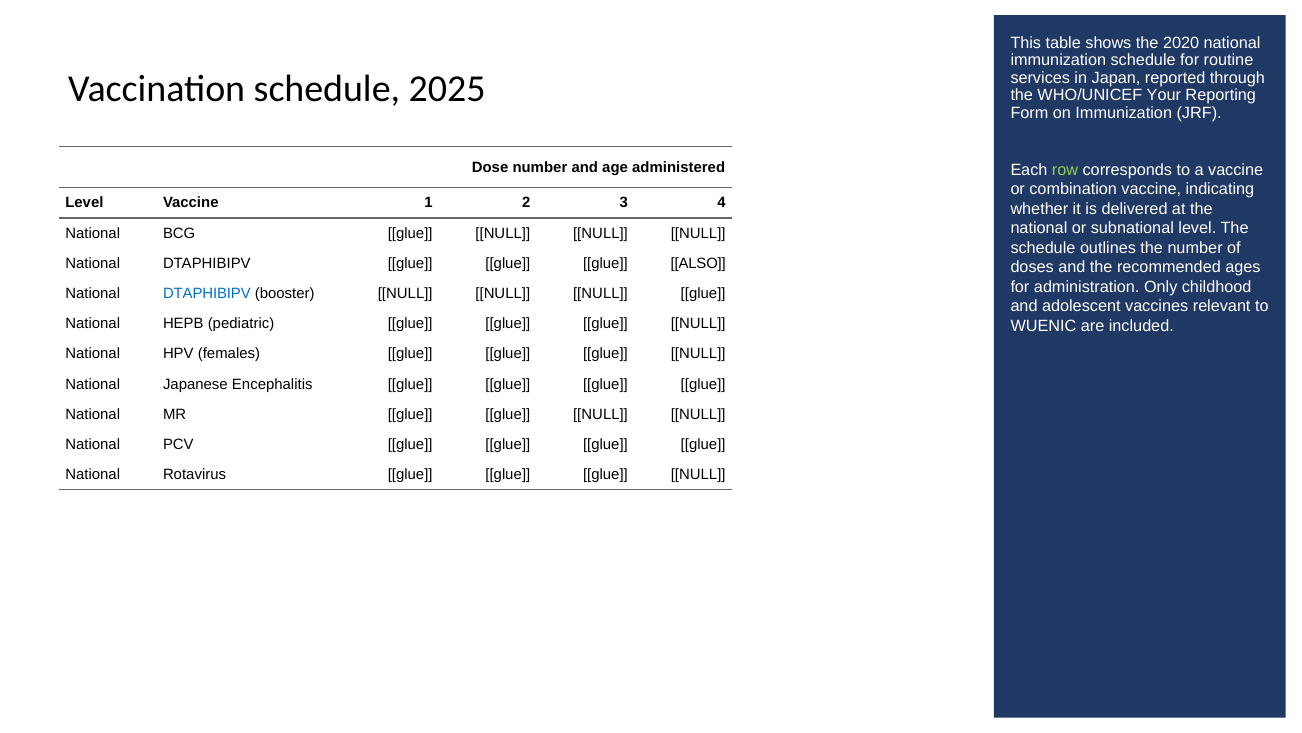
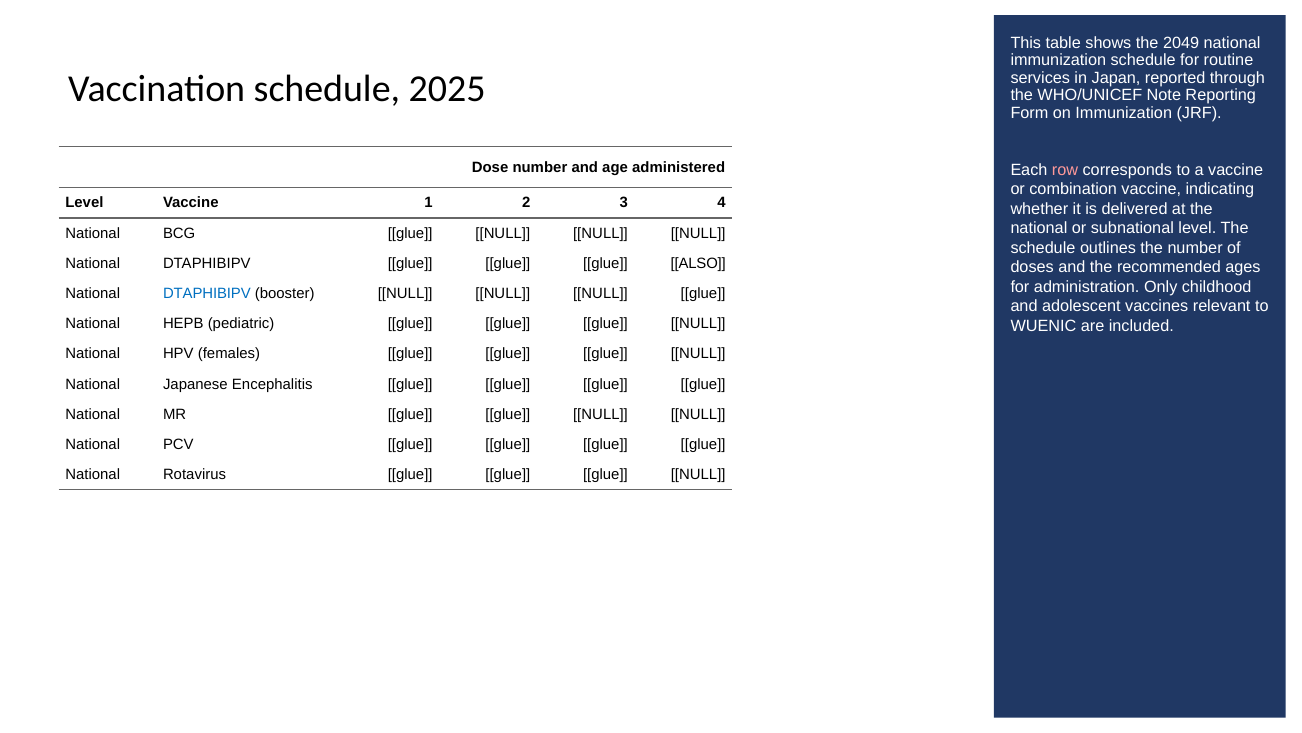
2020: 2020 -> 2049
Your: Your -> Note
row colour: light green -> pink
